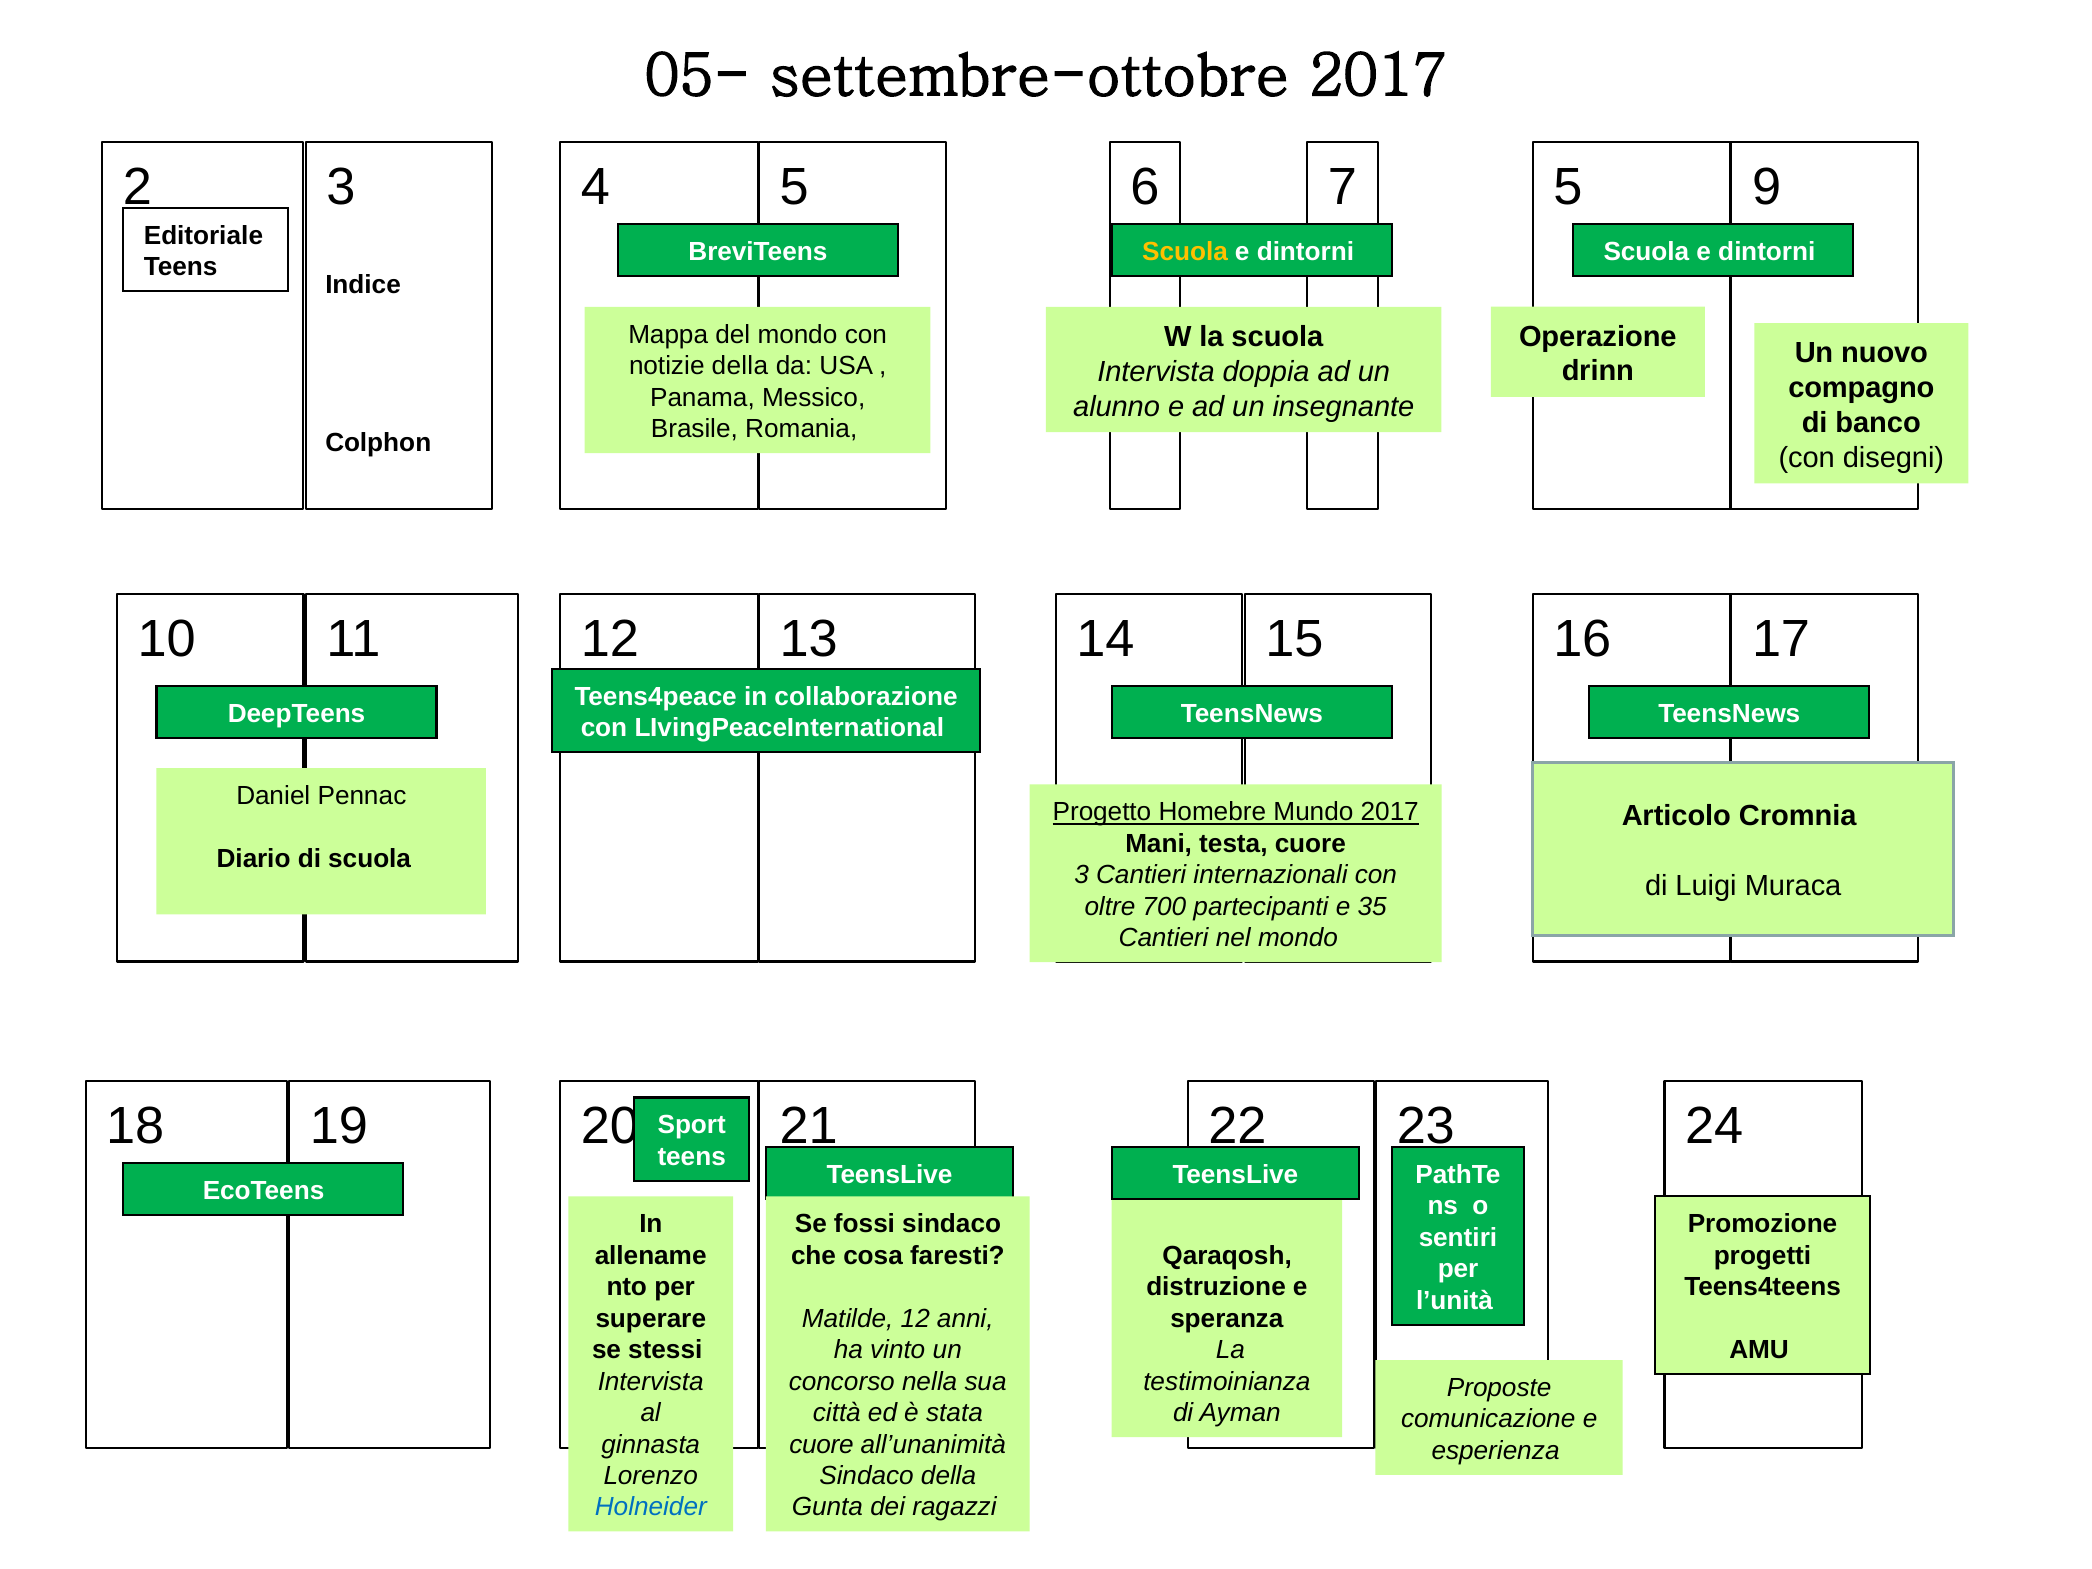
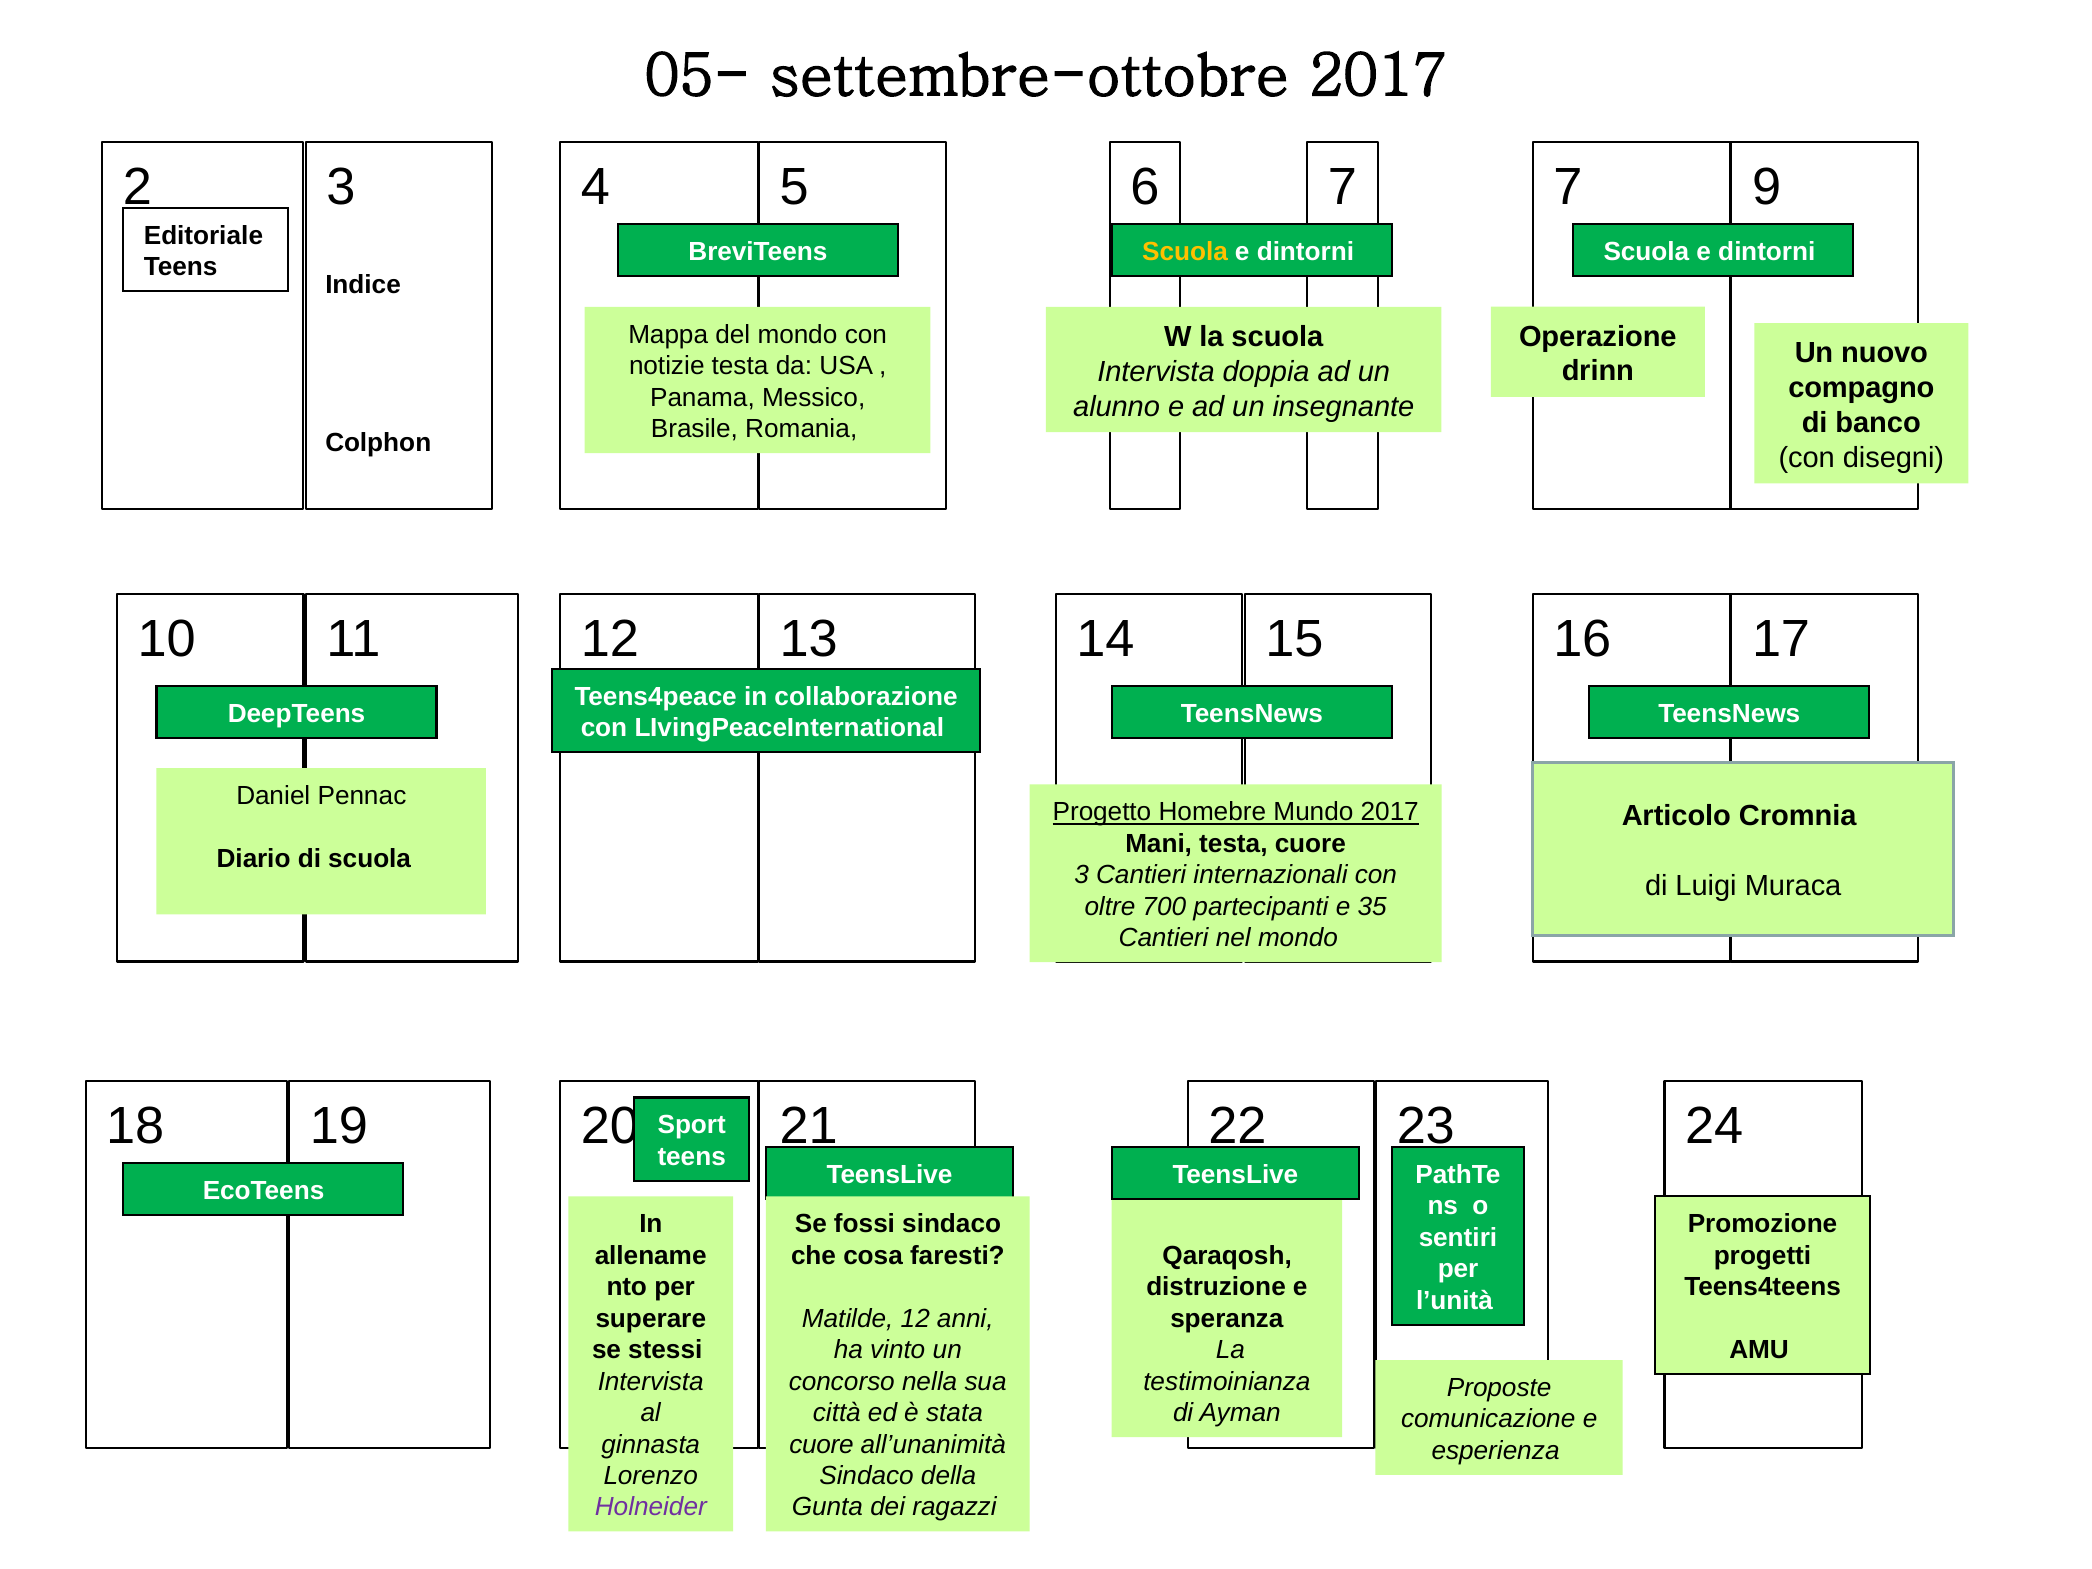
7 5: 5 -> 7
notizie della: della -> testa
Holneider colour: blue -> purple
